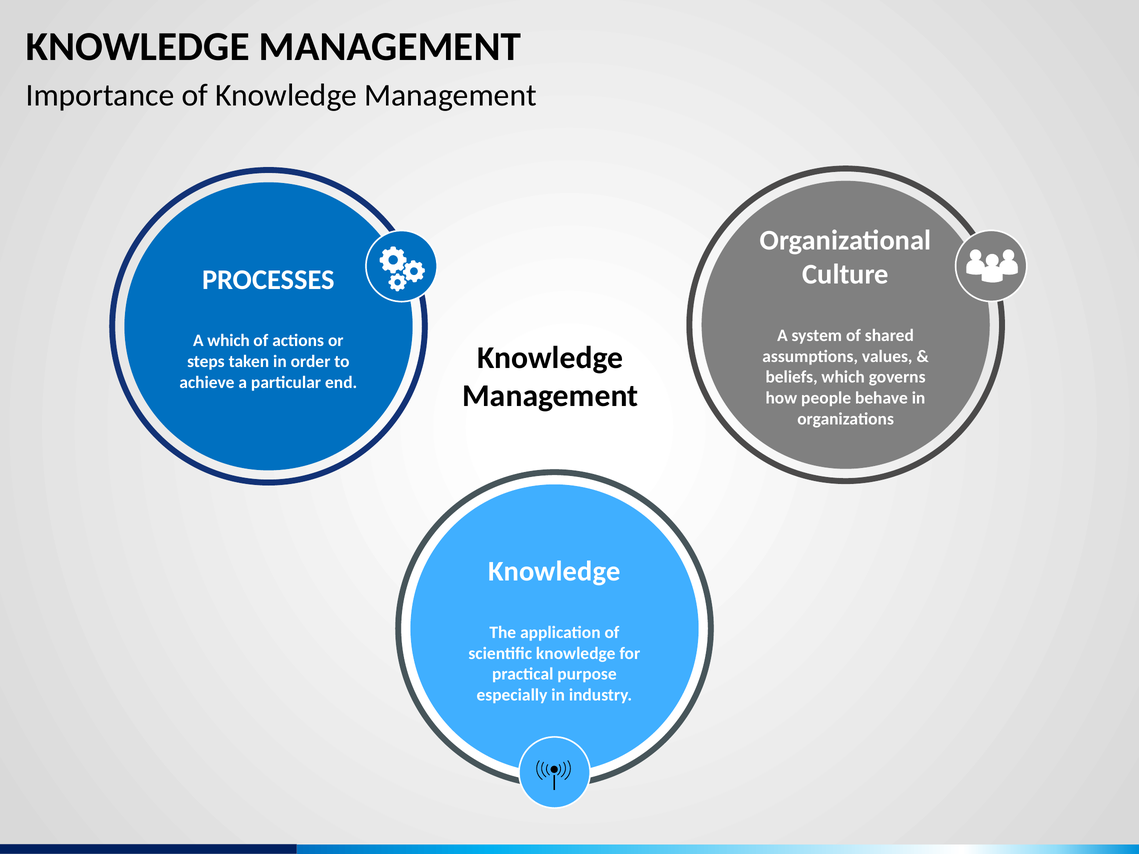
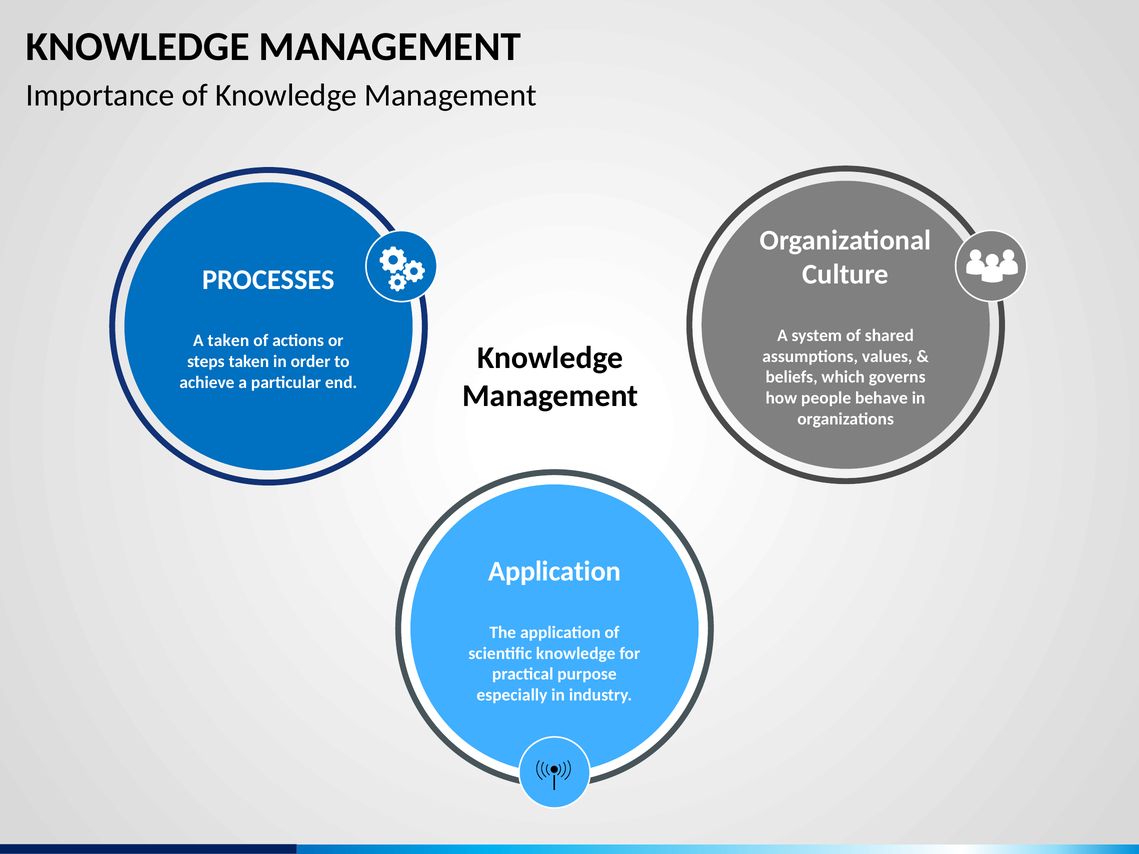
A which: which -> taken
Knowledge at (554, 572): Knowledge -> Application
